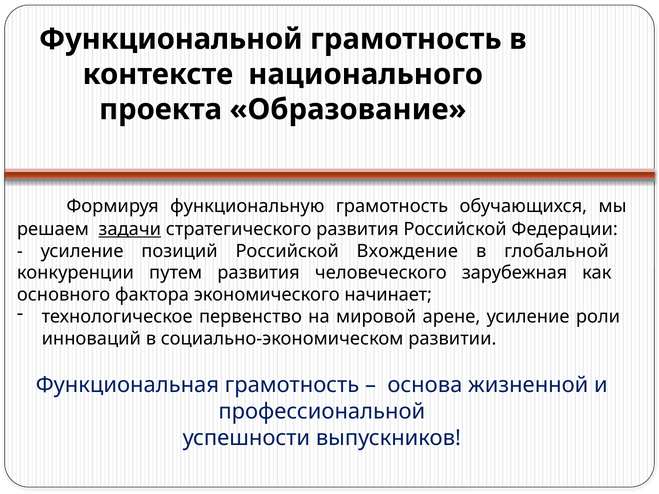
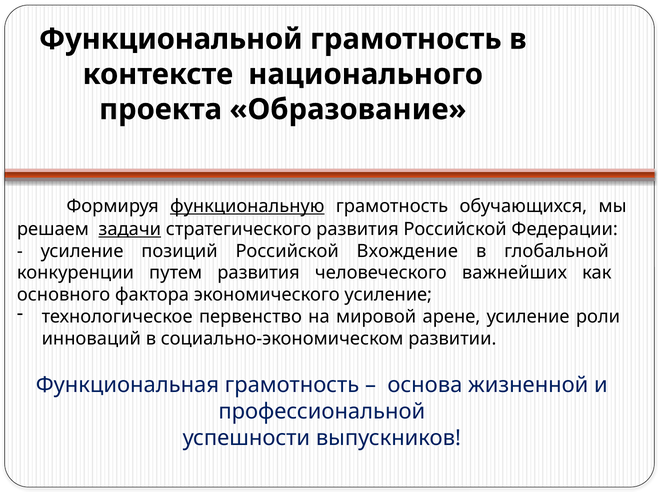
функциональную underline: none -> present
зарубежная: зарубежная -> важнейших
экономического начинает: начинает -> усиление
